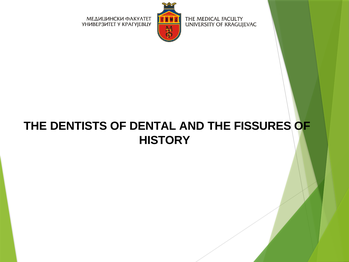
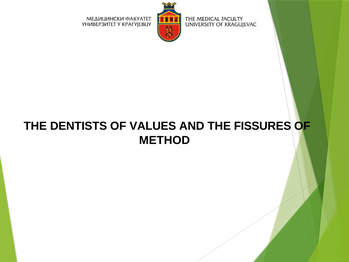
DENTAL: DENTAL -> VALUES
HISTORY: HISTORY -> METHOD
